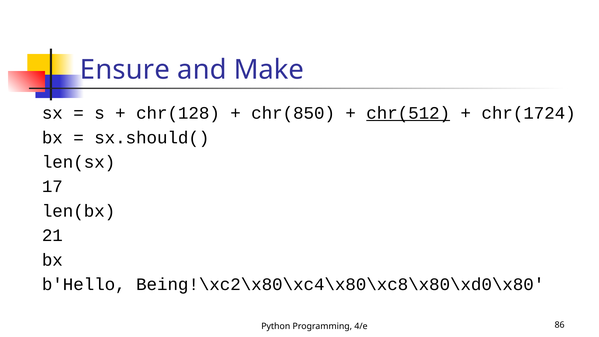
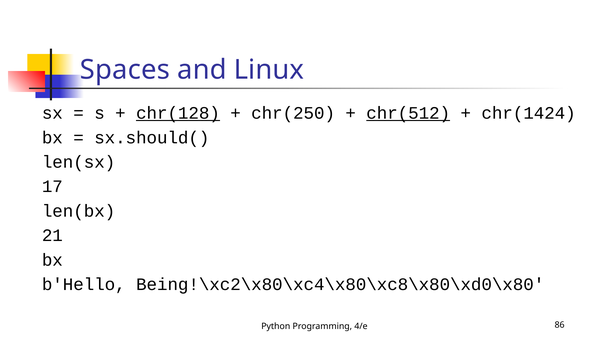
Ensure: Ensure -> Spaces
Make: Make -> Linux
chr(128 underline: none -> present
chr(850: chr(850 -> chr(250
chr(1724: chr(1724 -> chr(1424
